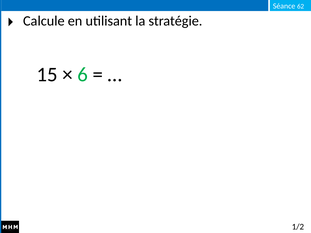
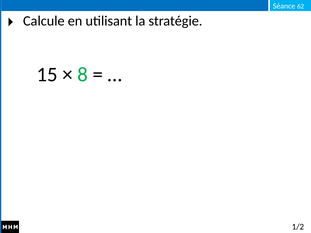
6: 6 -> 8
